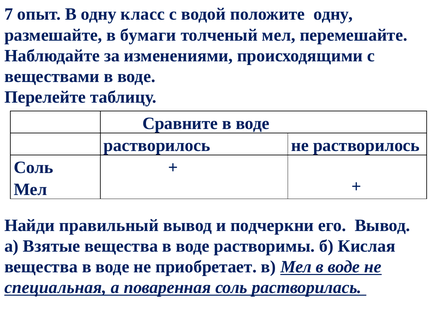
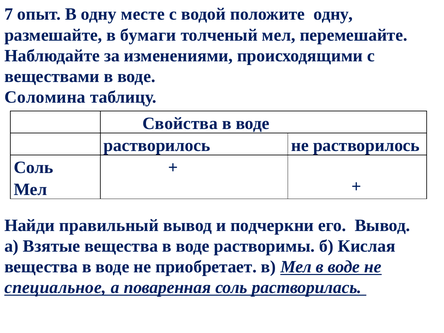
класс: класс -> месте
Перелейте: Перелейте -> Соломина
Сравните: Сравните -> Свойства
специальная: специальная -> специальное
